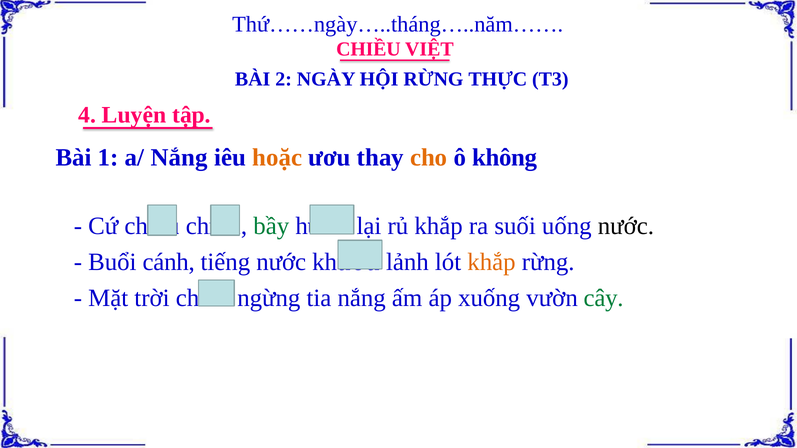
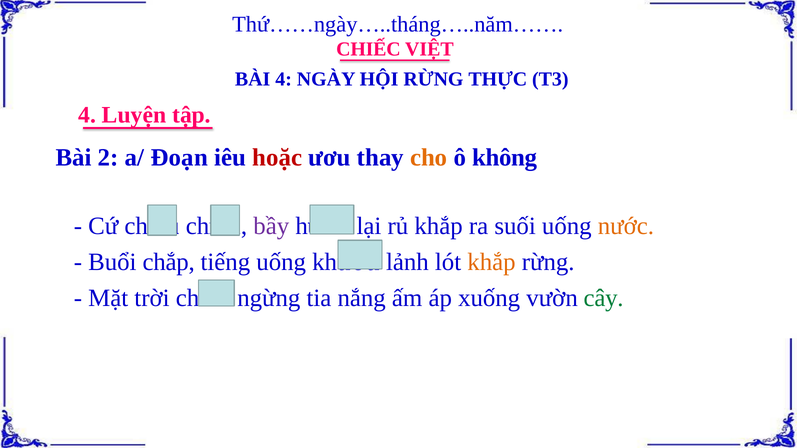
CHIỀU at (368, 49): CHIỀU -> CHIẾC
BÀI 2: 2 -> 4
1: 1 -> 2
a/ Nắng: Nắng -> Đoạn
hoặc colour: orange -> red
bầy colour: green -> purple
nước at (626, 226) colour: black -> orange
cánh: cánh -> chắp
tiếng nước: nước -> uống
